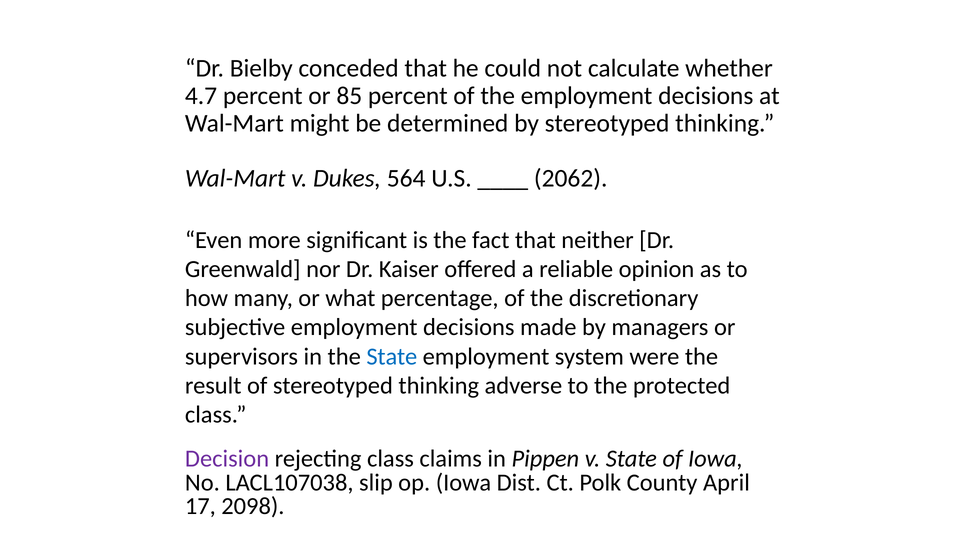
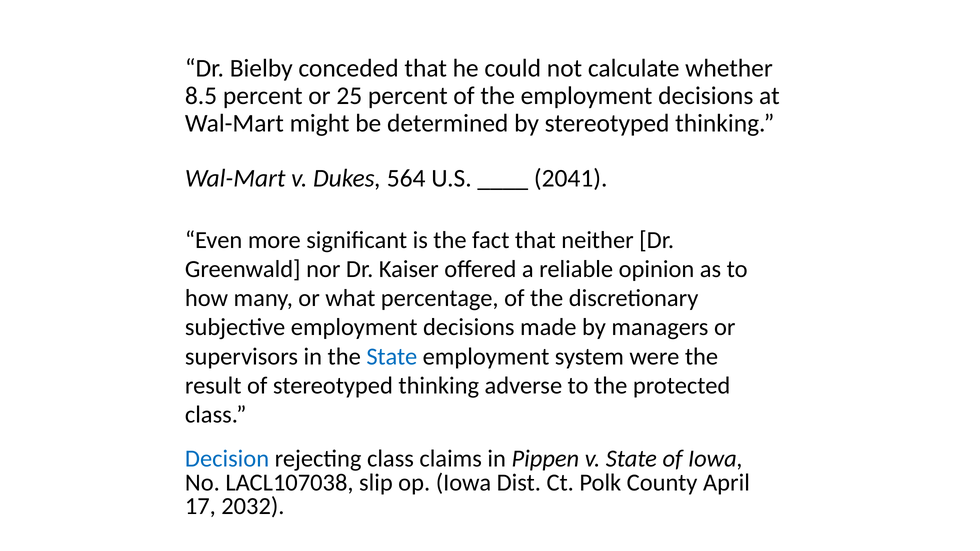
4.7: 4.7 -> 8.5
85: 85 -> 25
2062: 2062 -> 2041
Decision colour: purple -> blue
2098: 2098 -> 2032
